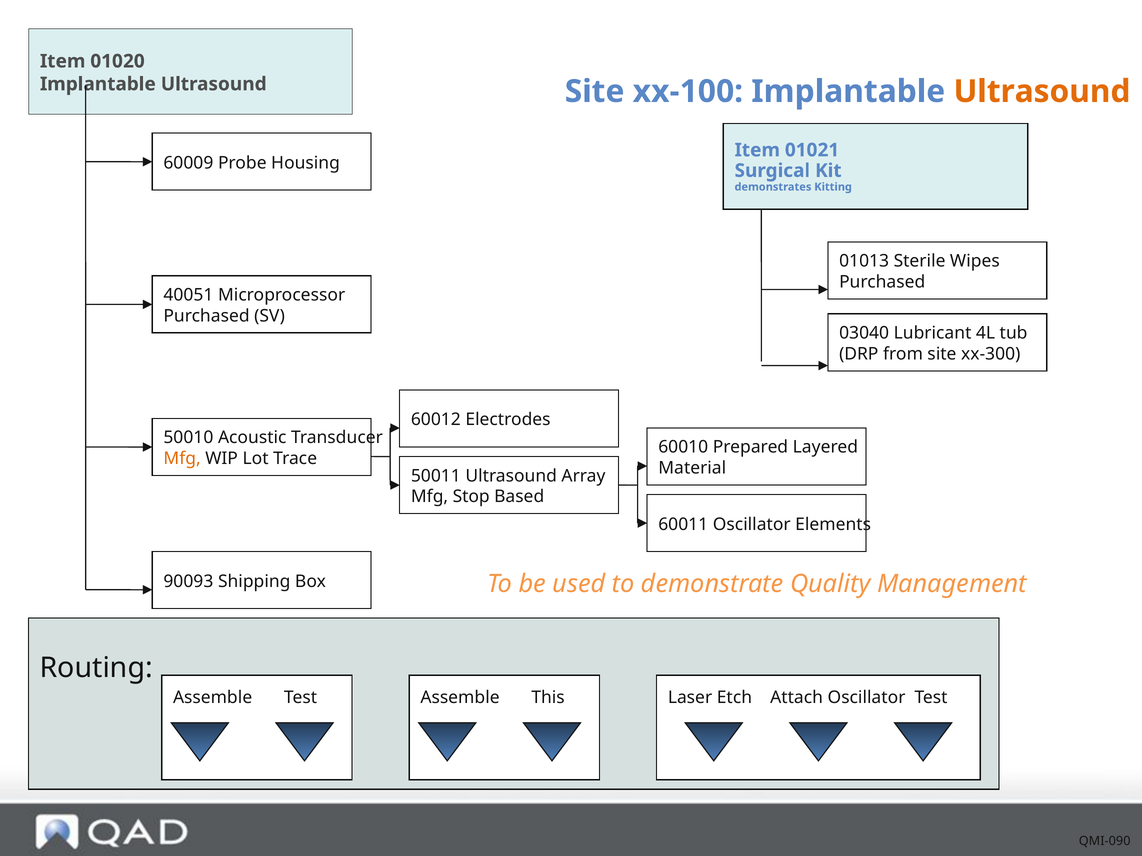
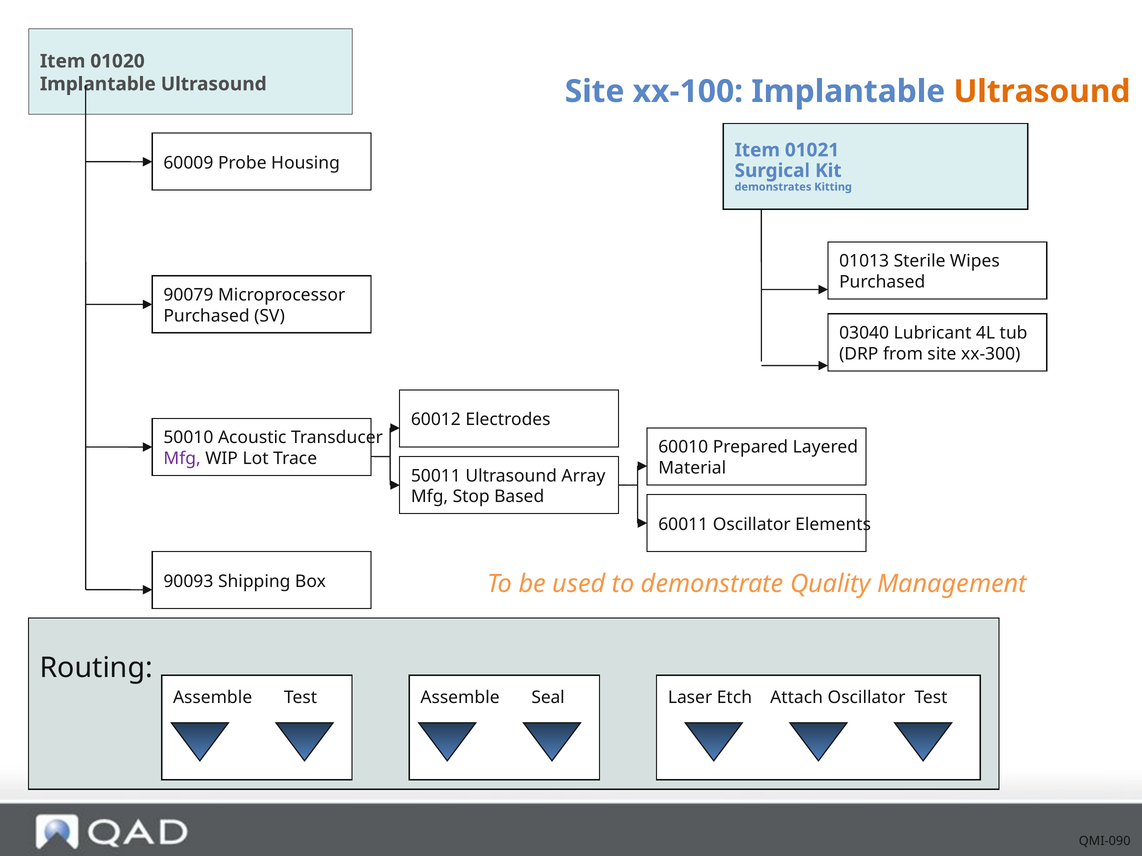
40051: 40051 -> 90079
Mfg at (182, 459) colour: orange -> purple
This: This -> Seal
